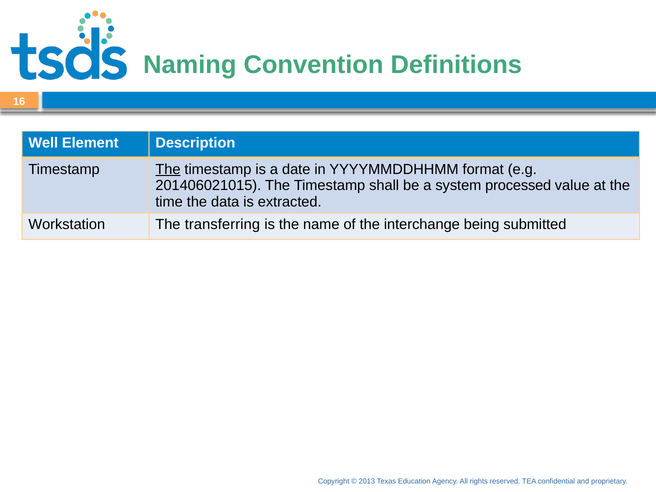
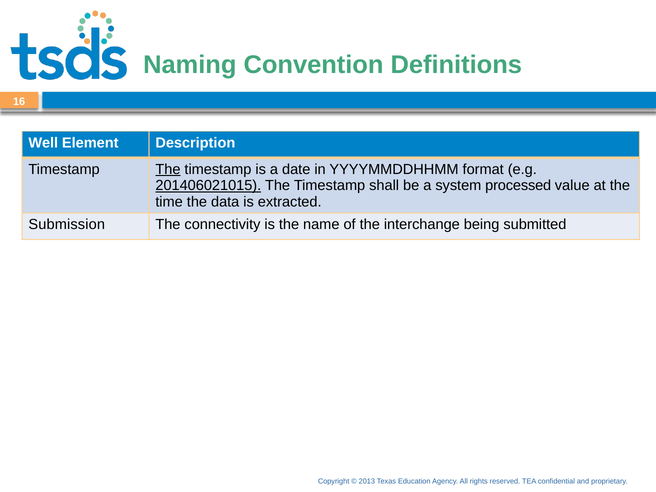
201406021015 underline: none -> present
Workstation: Workstation -> Submission
transferring: transferring -> connectivity
